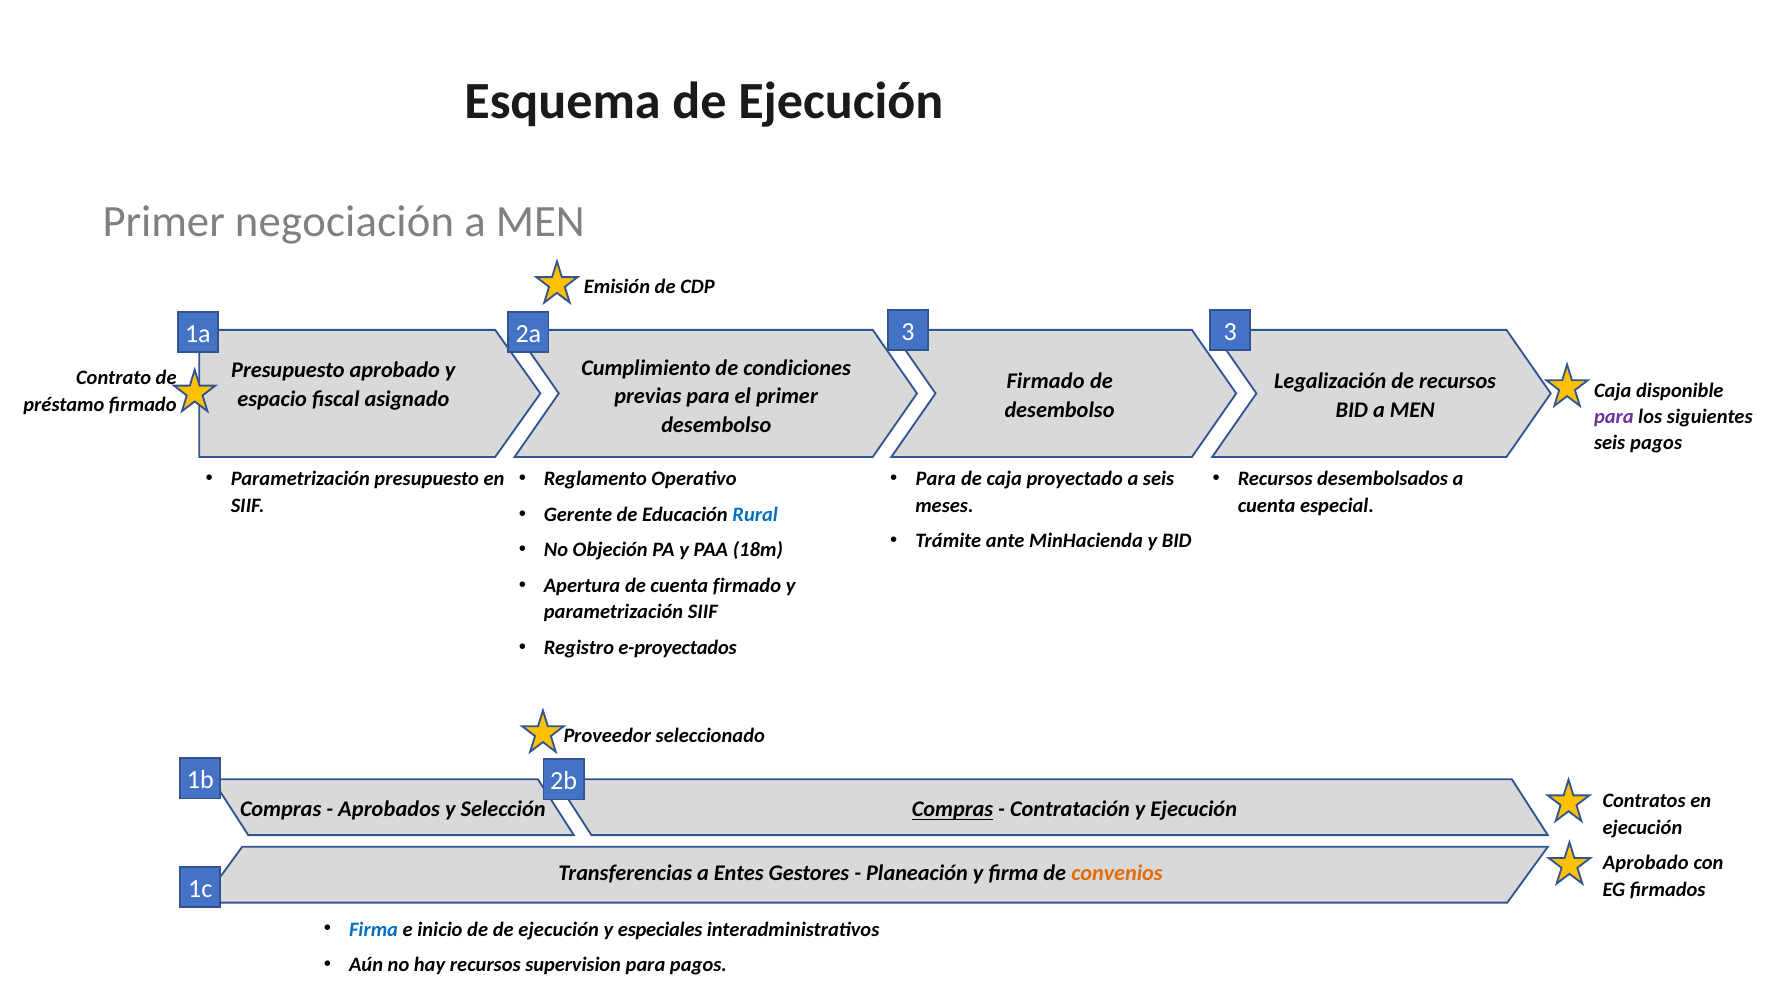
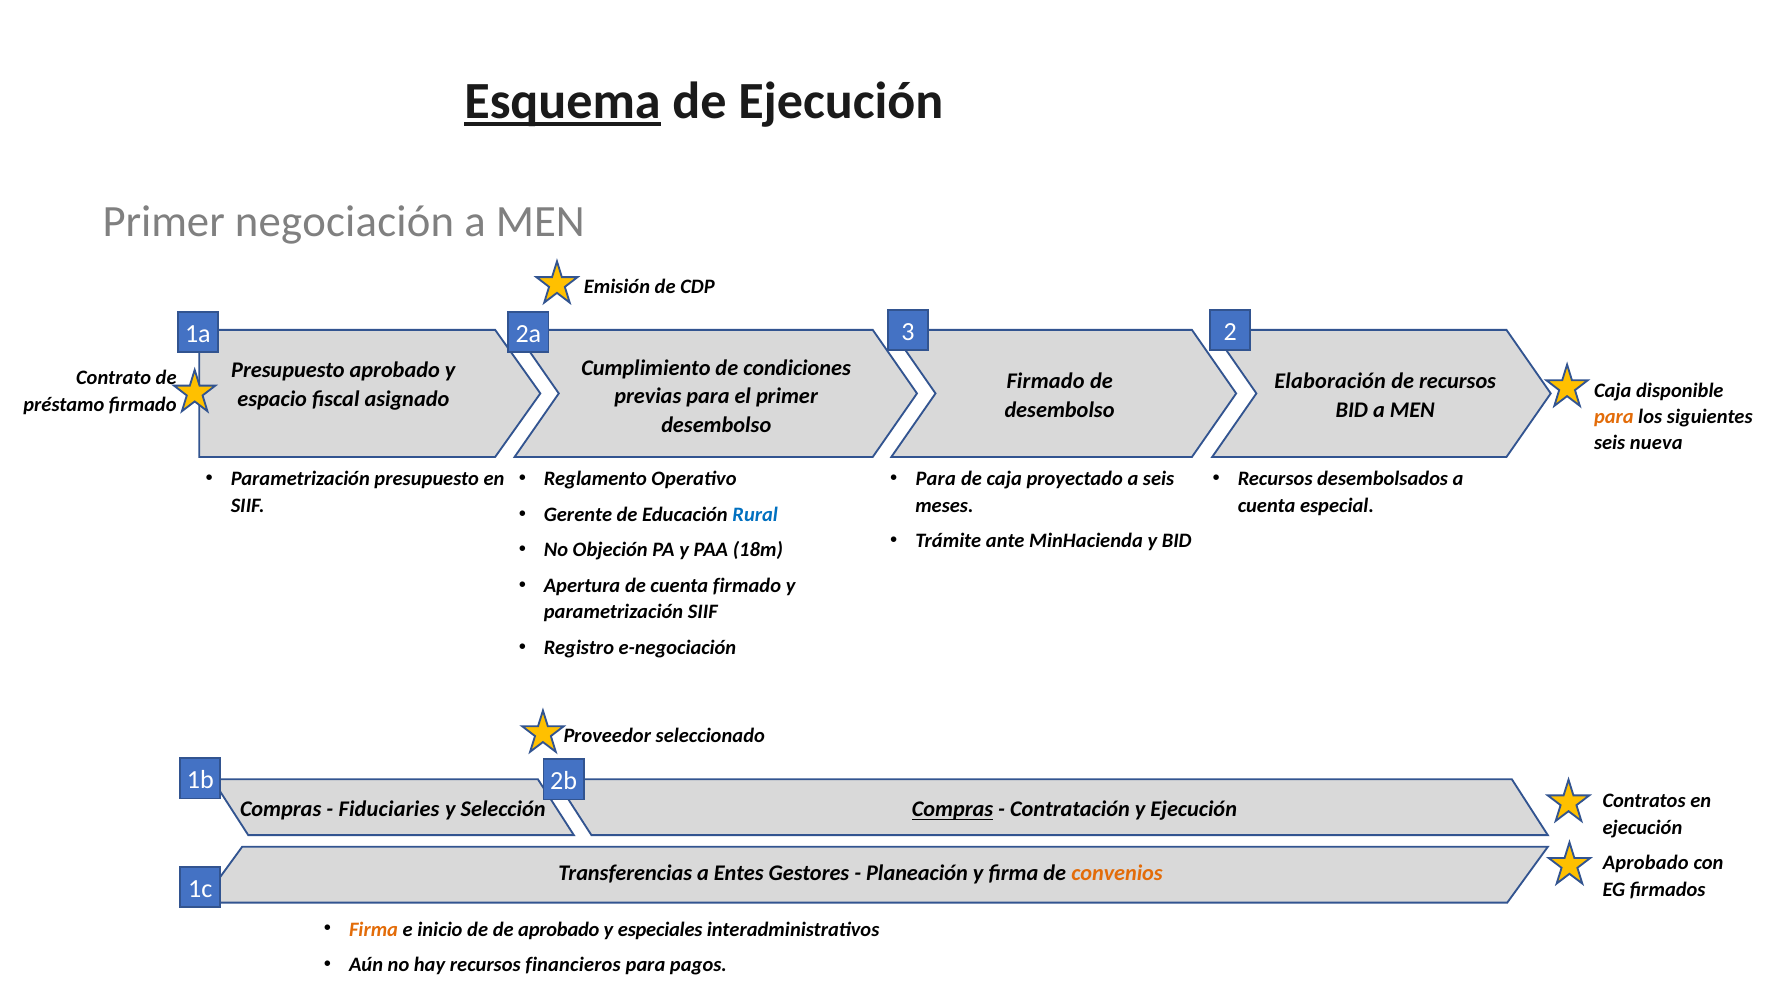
Esquema underline: none -> present
3 3: 3 -> 2
Legalización: Legalización -> Elaboración
para at (1614, 416) colour: purple -> orange
seis pagos: pagos -> nueva
e-proyectados: e-proyectados -> e-negociación
Aprobados: Aprobados -> Fiduciaries
Firma at (374, 929) colour: blue -> orange
de de ejecución: ejecución -> aprobado
supervision: supervision -> financieros
